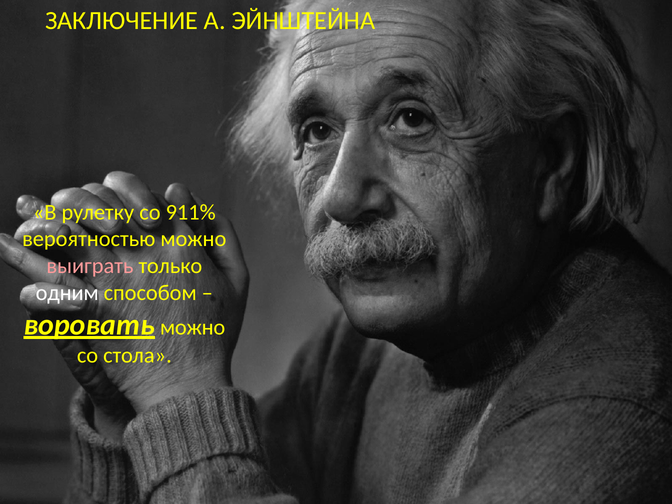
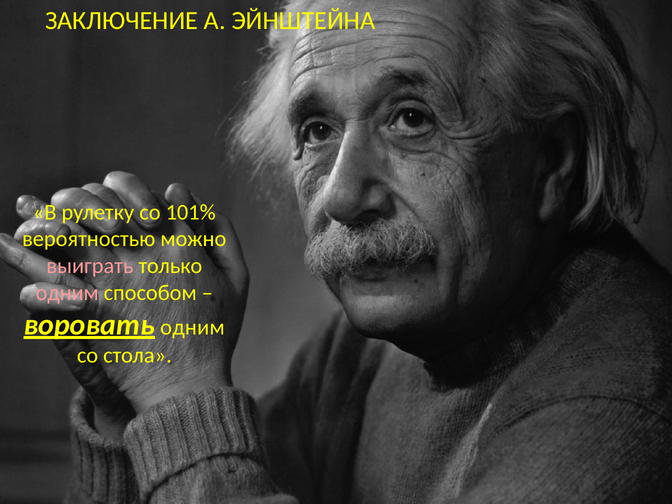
911%: 911% -> 101%
одним at (67, 293) colour: white -> pink
можно at (193, 327): можно -> одним
